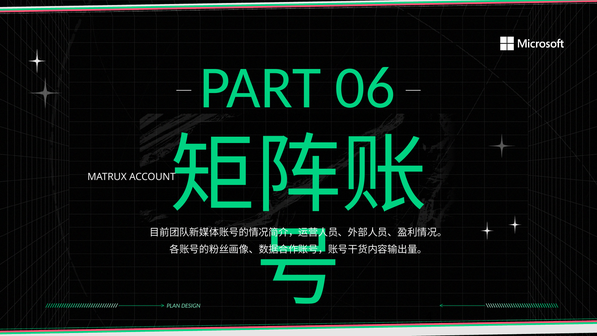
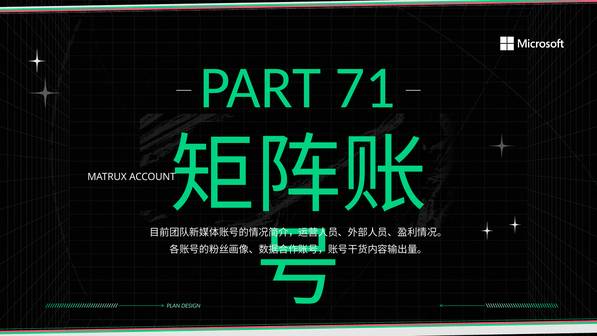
06: 06 -> 71
